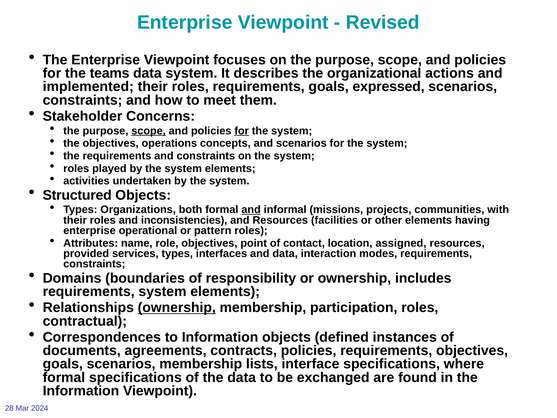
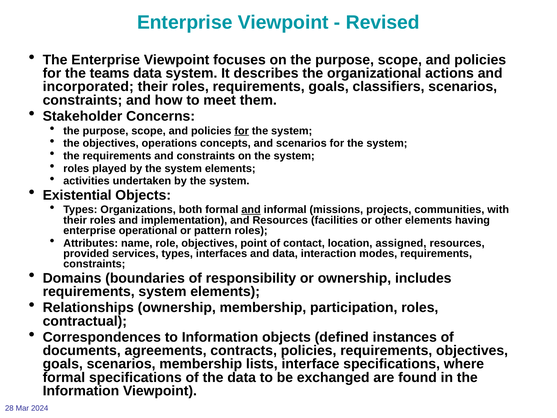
implemented: implemented -> incorporated
expressed: expressed -> classifiers
scope at (149, 131) underline: present -> none
Structured: Structured -> Existential
inconsistencies: inconsistencies -> implementation
ownership at (177, 308) underline: present -> none
